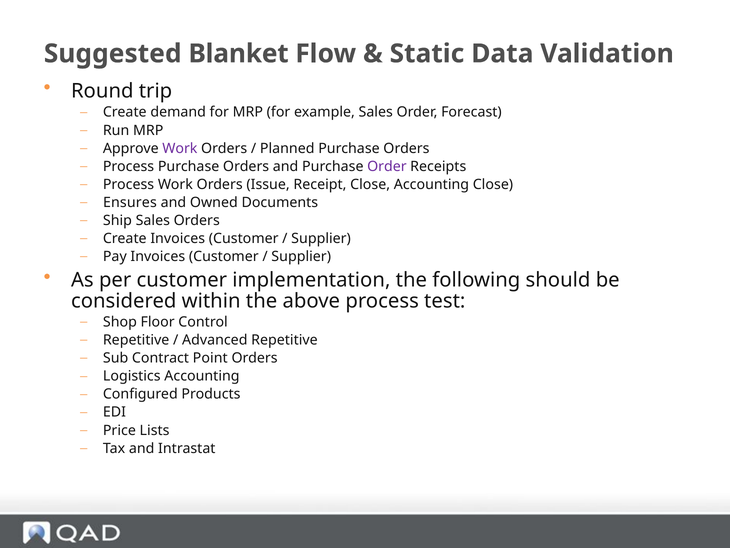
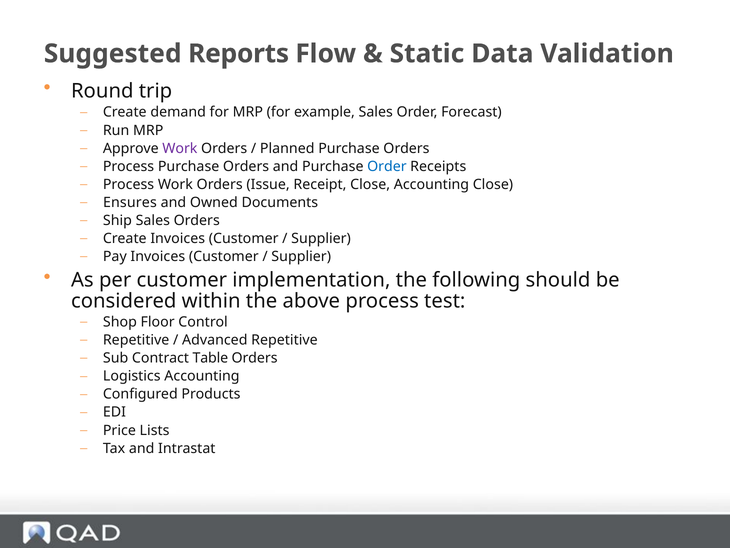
Blanket: Blanket -> Reports
Order at (387, 166) colour: purple -> blue
Point: Point -> Table
